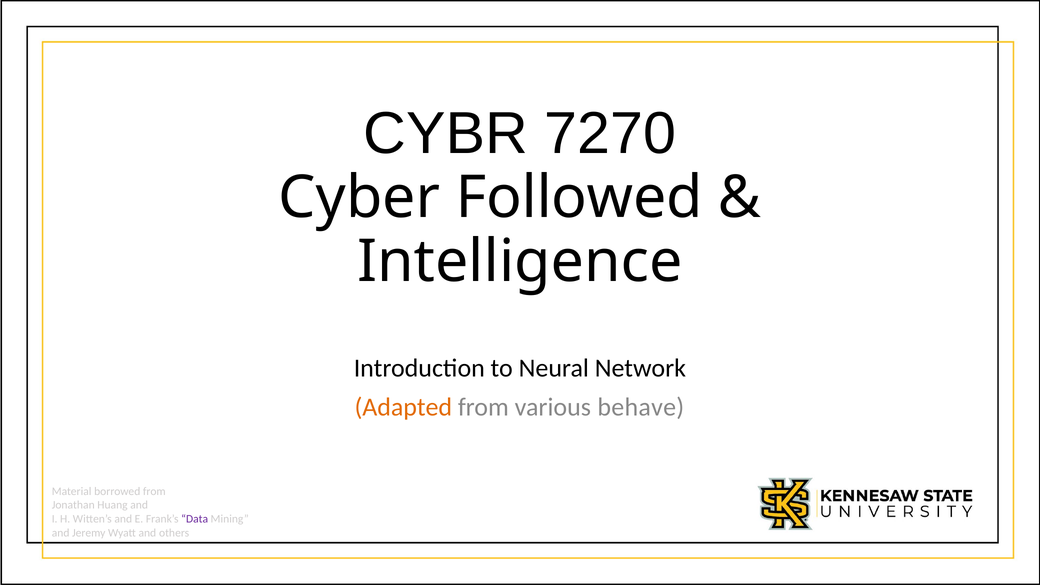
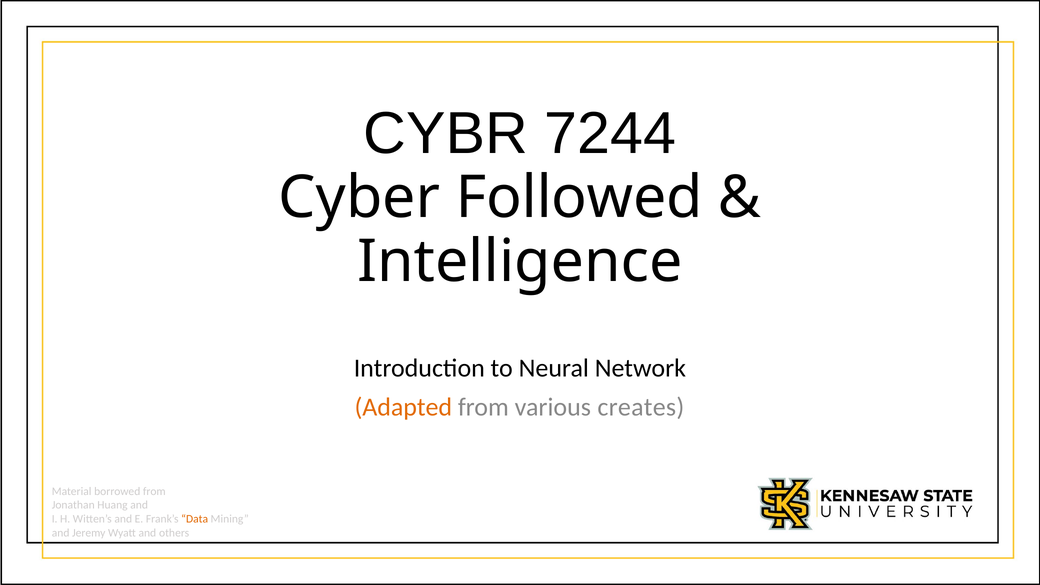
7270: 7270 -> 7244
behave: behave -> creates
Data colour: purple -> orange
